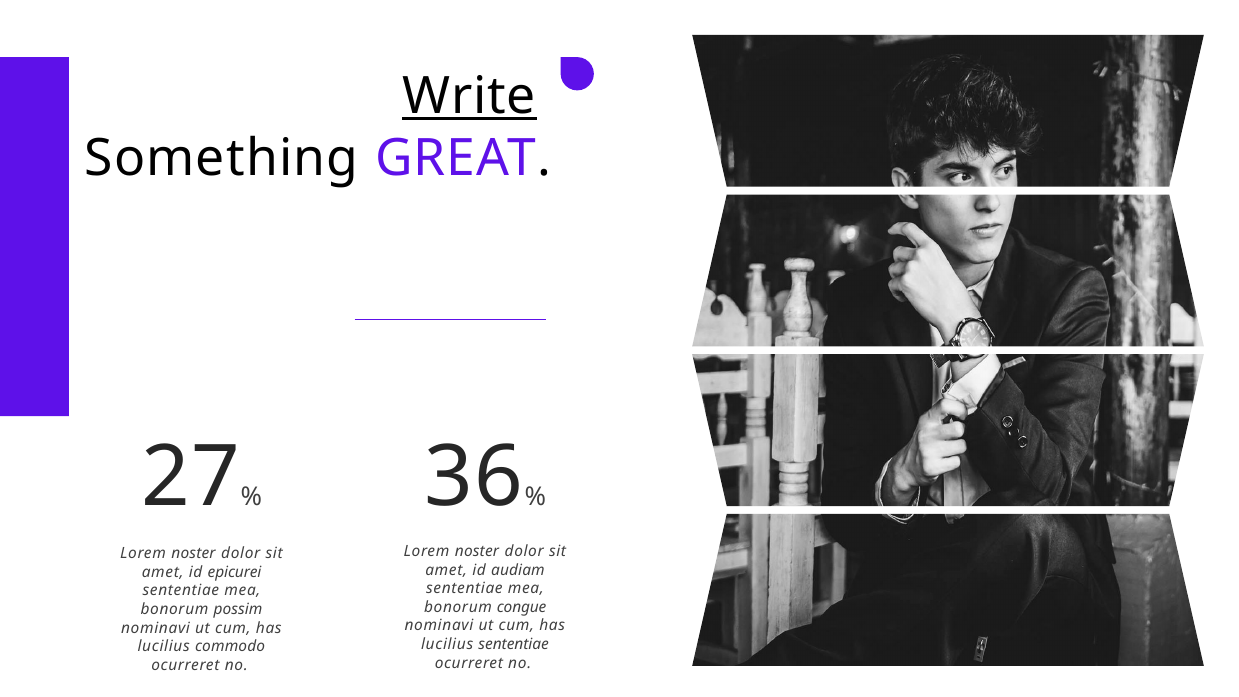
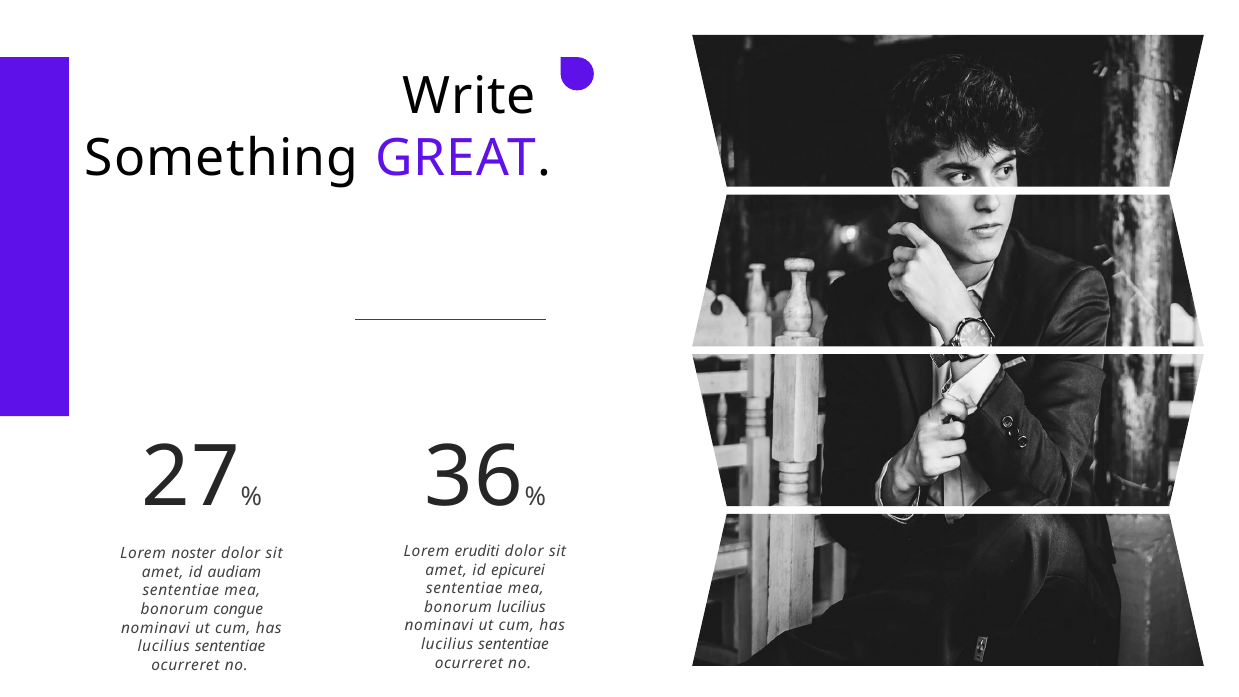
Write underline: present -> none
noster at (477, 551): noster -> eruditi
audiam: audiam -> epicurei
epicurei: epicurei -> audiam
bonorum congue: congue -> lucilius
possim: possim -> congue
commodo at (230, 646): commodo -> sententiae
